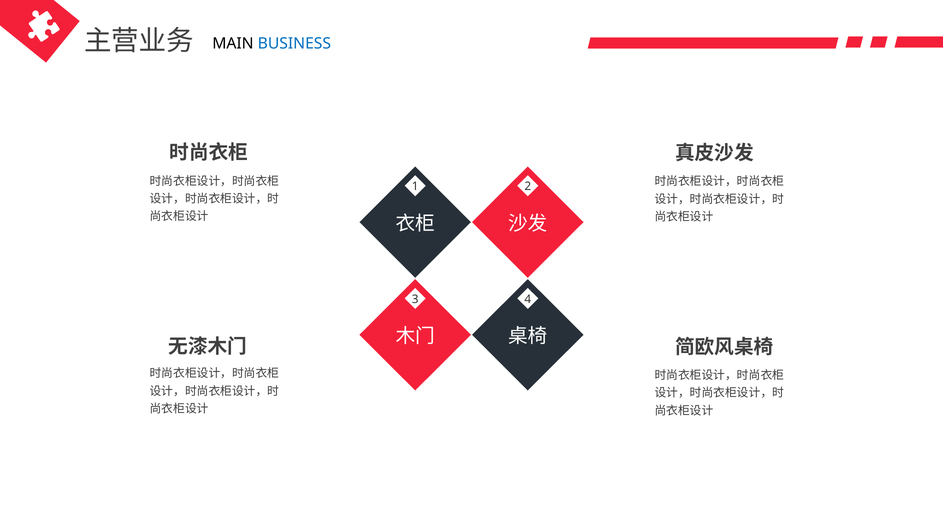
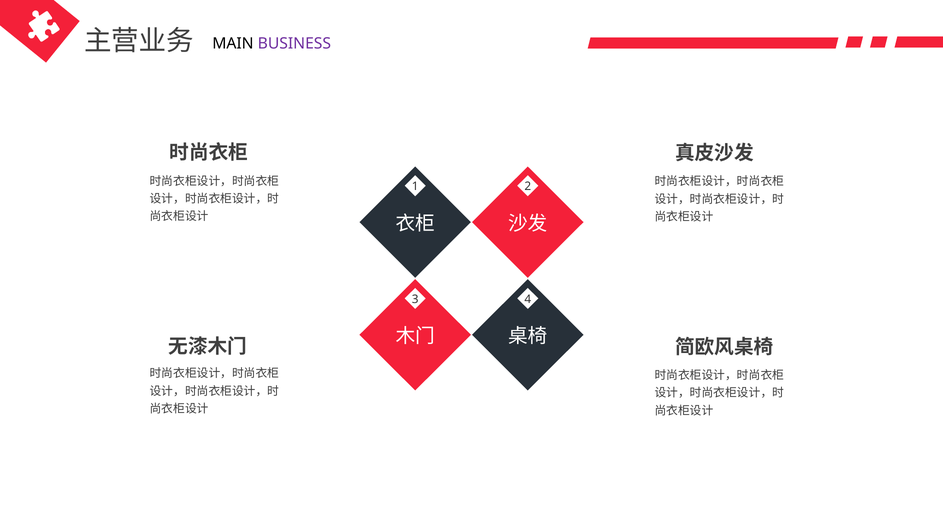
BUSINESS colour: blue -> purple
